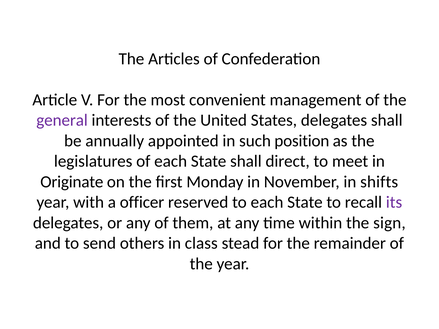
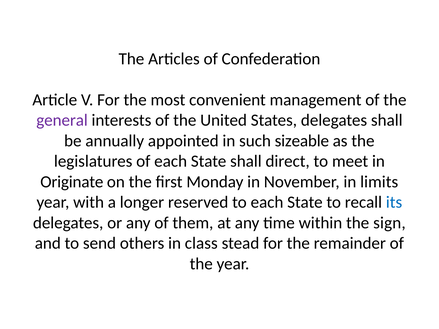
position: position -> sizeable
shifts: shifts -> limits
officer: officer -> longer
its colour: purple -> blue
